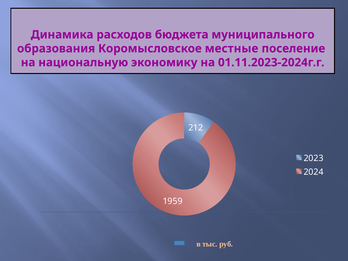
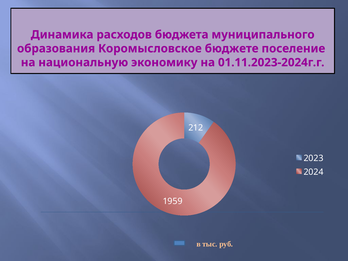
местные: местные -> бюджете
